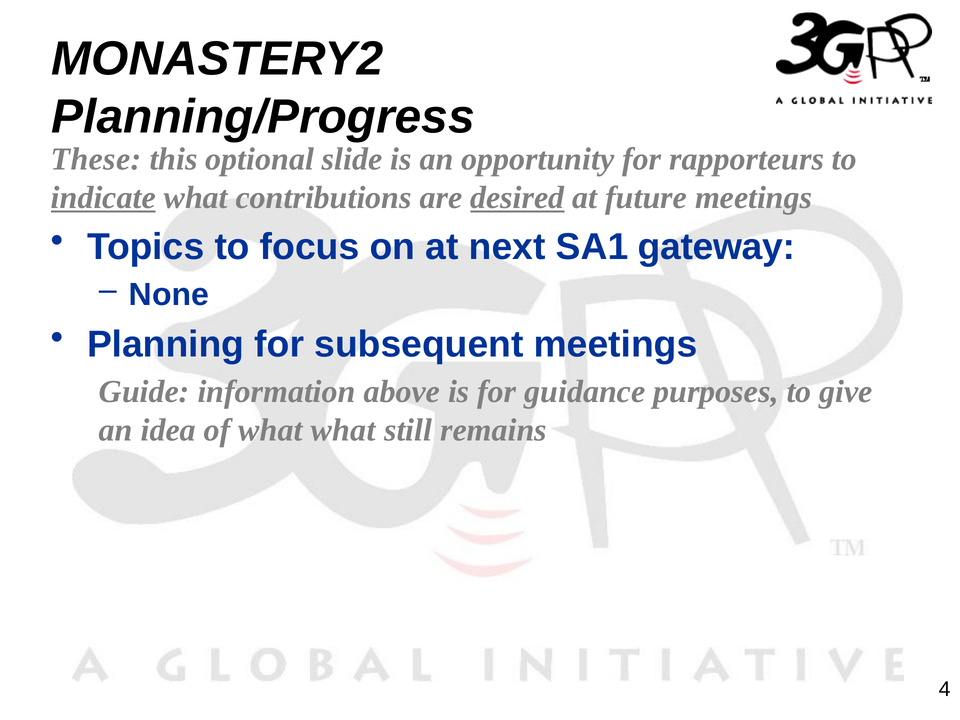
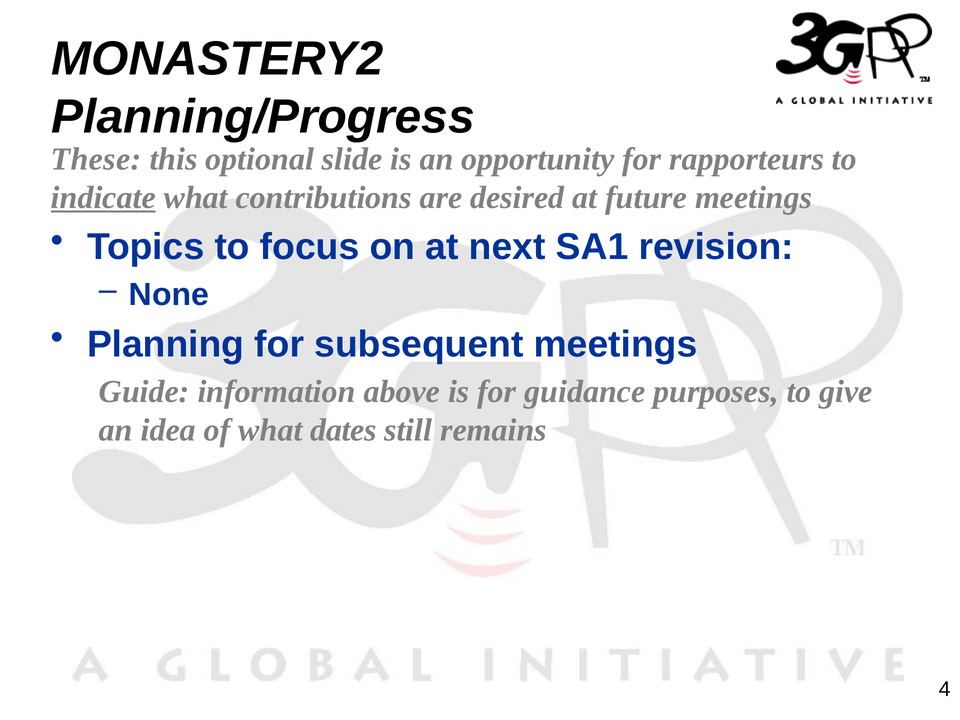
desired underline: present -> none
gateway: gateway -> revision
what what: what -> dates
